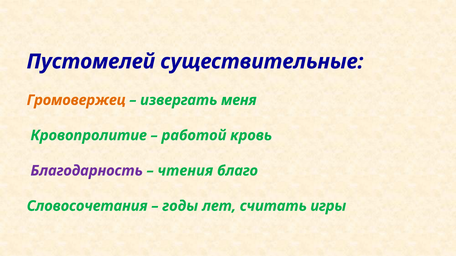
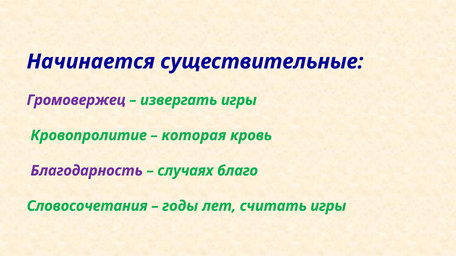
Пустомелей: Пустомелей -> Начинается
Громовержец colour: orange -> purple
извергать меня: меня -> игры
работой: работой -> которая
чтения: чтения -> случаях
